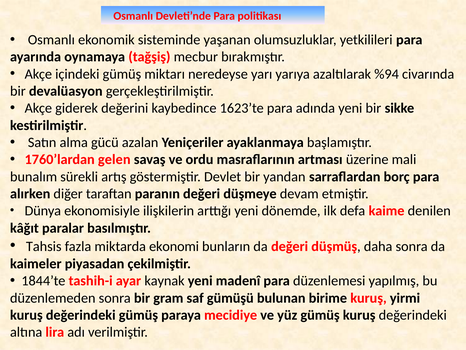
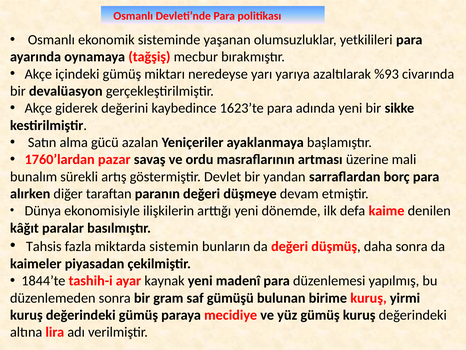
%94: %94 -> %93
gelen: gelen -> pazar
ekonomi: ekonomi -> sistemin
